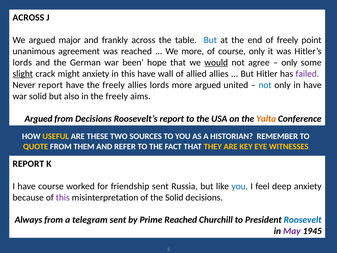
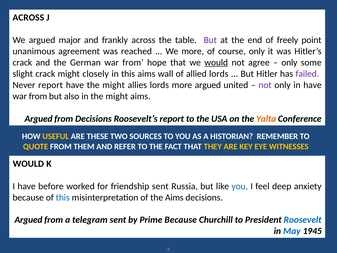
But at (210, 40) colour: blue -> purple
lords at (22, 62): lords -> crack
German war been: been -> from
slight underline: present -> none
might anxiety: anxiety -> closely
this have: have -> aims
allied allies: allies -> lords
have the freely: freely -> might
not at (265, 85) colour: blue -> purple
solid at (38, 96): solid -> from
in the freely: freely -> might
REPORT at (28, 163): REPORT -> WOULD
have course: course -> before
this at (63, 197) colour: purple -> blue
the Solid: Solid -> Aims
Always at (28, 220): Always -> Argued
Prime Reached: Reached -> Because
May colour: purple -> blue
